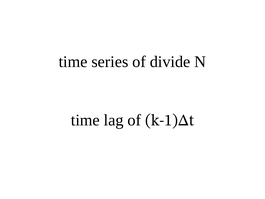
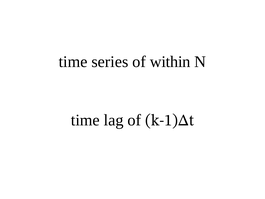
divide: divide -> within
